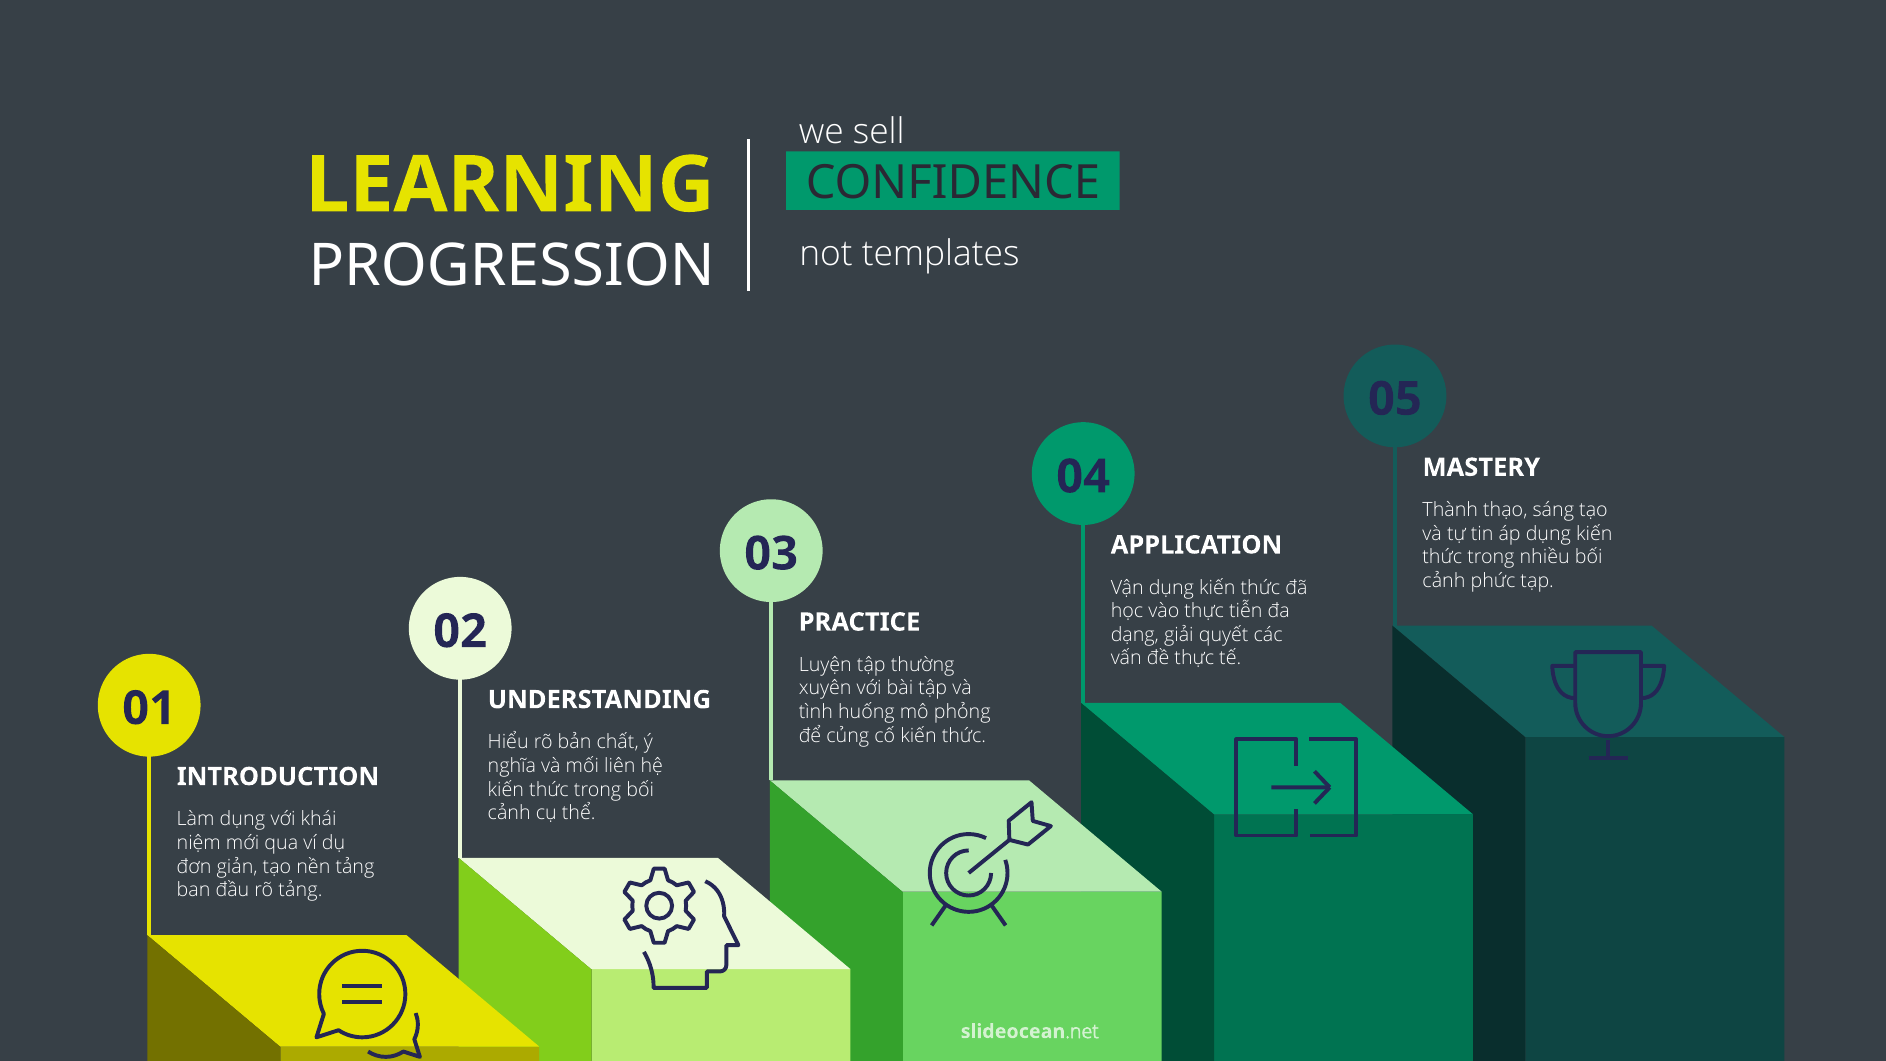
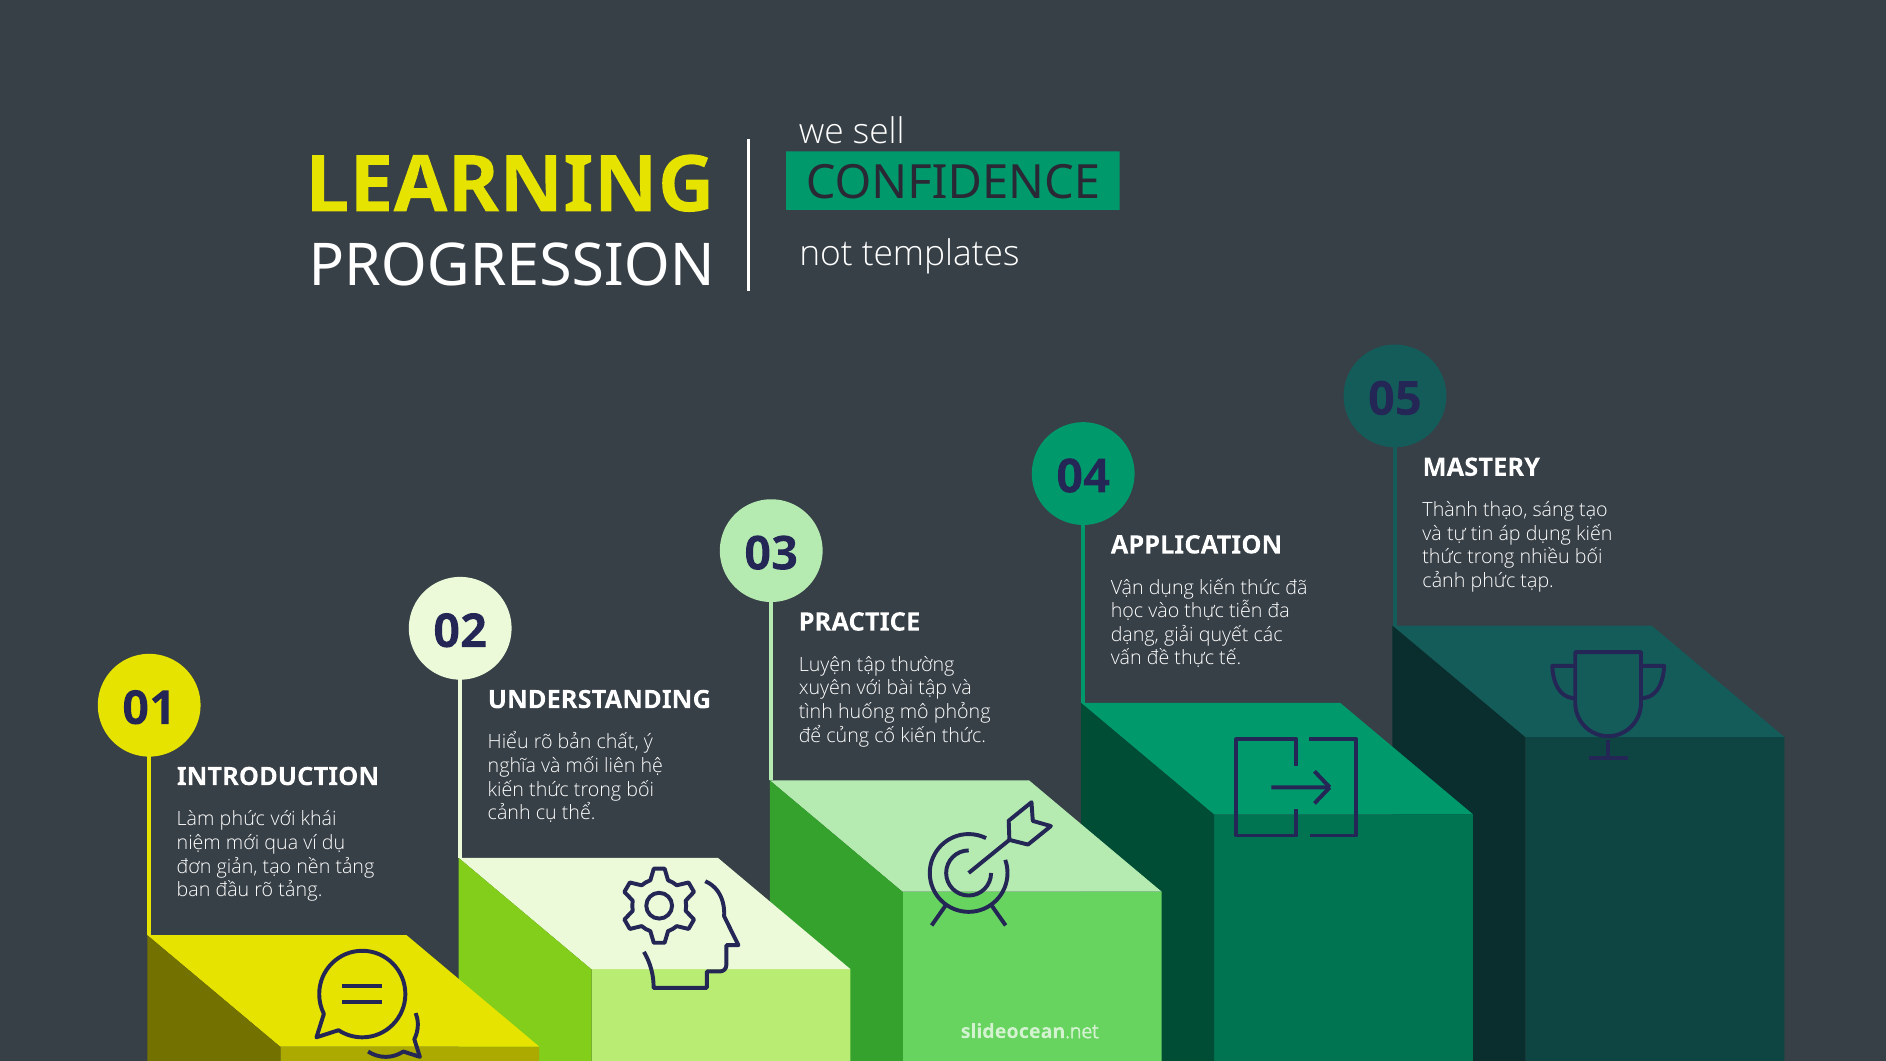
Làm dụng: dụng -> phức
